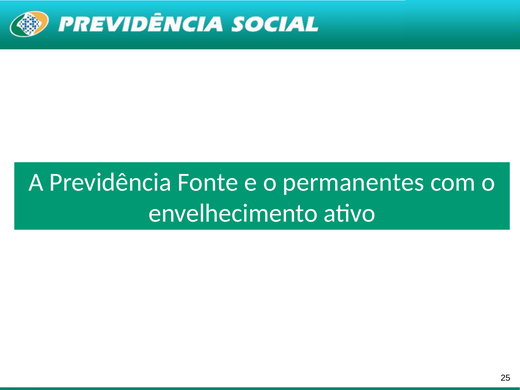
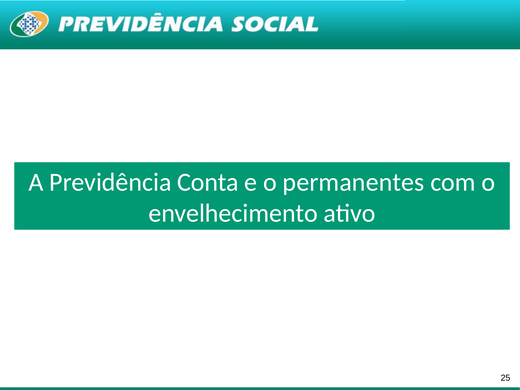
Fonte: Fonte -> Conta
